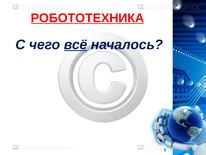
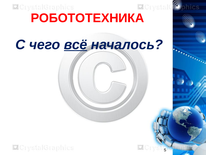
РОБОТОТЕХНИКА underline: present -> none
